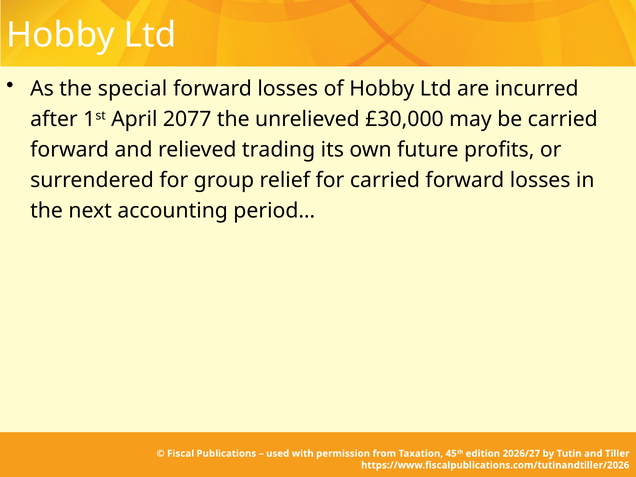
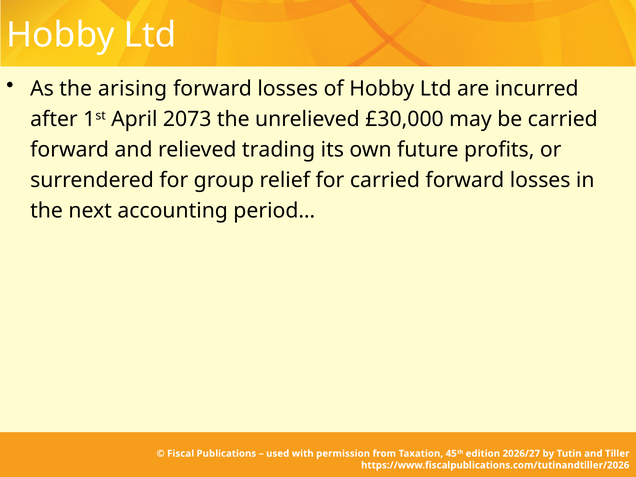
special: special -> arising
2077: 2077 -> 2073
